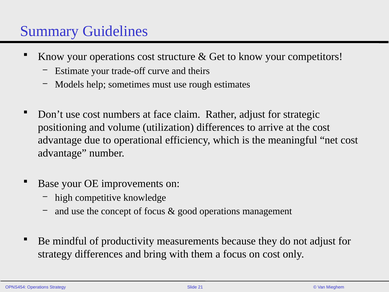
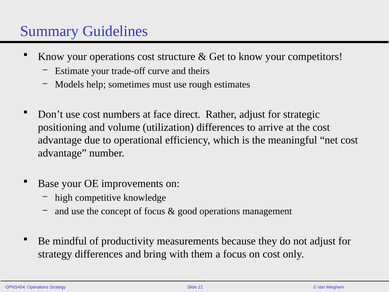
claim: claim -> direct
